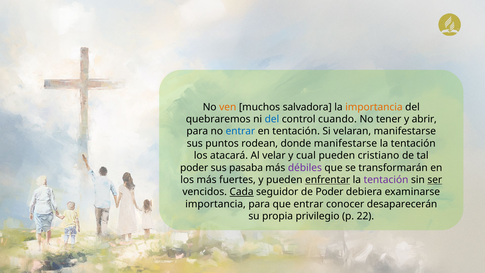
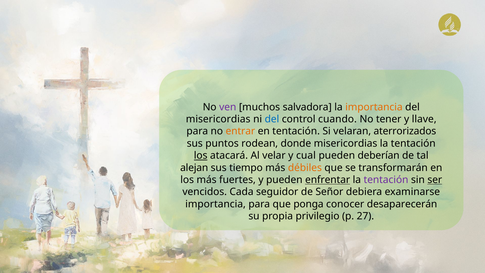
ven colour: orange -> purple
quebraremos at (218, 119): quebraremos -> misericordias
abrir: abrir -> llave
entrar at (240, 131) colour: blue -> orange
velaran manifestarse: manifestarse -> aterrorizados
donde manifestarse: manifestarse -> misericordias
los at (201, 155) underline: none -> present
cristiano: cristiano -> deberían
poder at (194, 168): poder -> alejan
pasaba: pasaba -> tiempo
débiles colour: purple -> orange
Cada underline: present -> none
de Poder: Poder -> Señor
que entrar: entrar -> ponga
22: 22 -> 27
